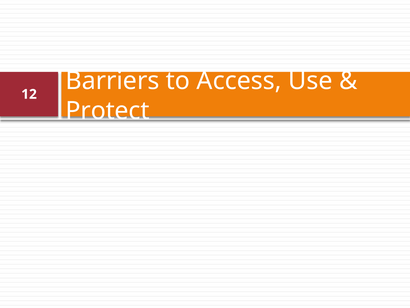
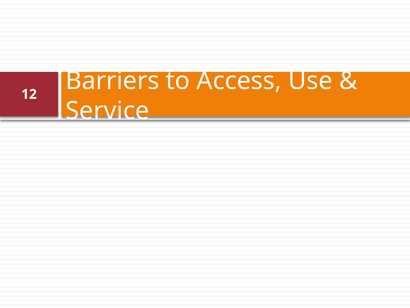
Protect: Protect -> Service
